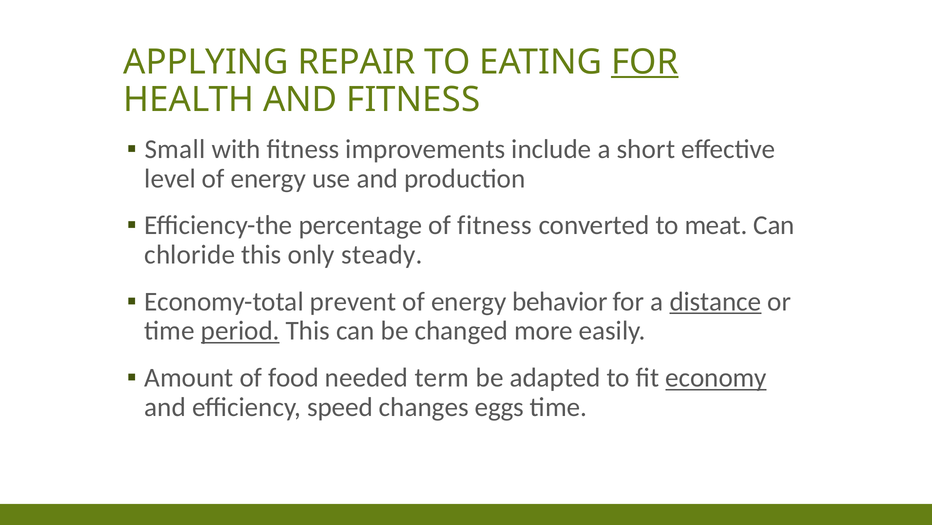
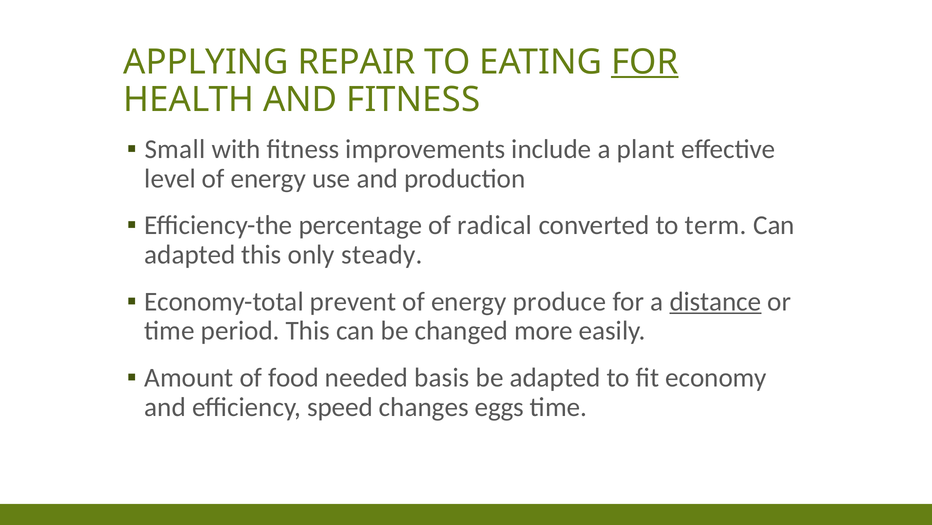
short: short -> plant
of fitness: fitness -> radical
meat: meat -> term
chloride at (190, 254): chloride -> adapted
behavior: behavior -> produce
period underline: present -> none
term: term -> basis
economy underline: present -> none
